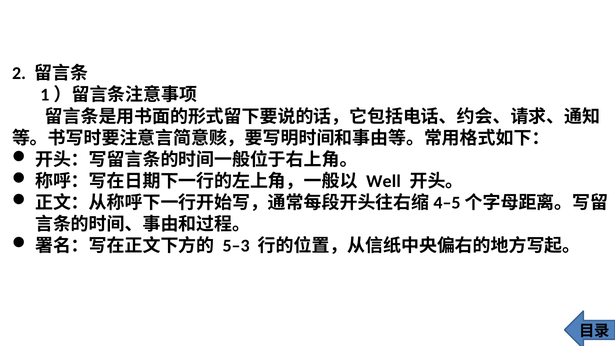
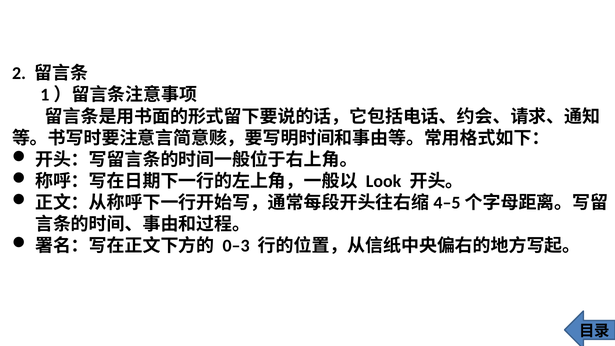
Well: Well -> Look
5–3: 5–3 -> 0–3
